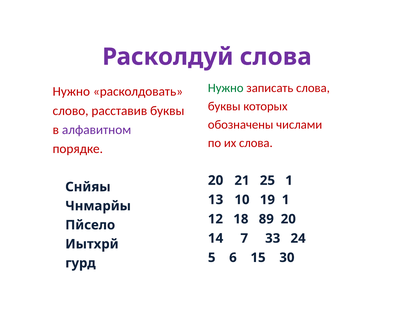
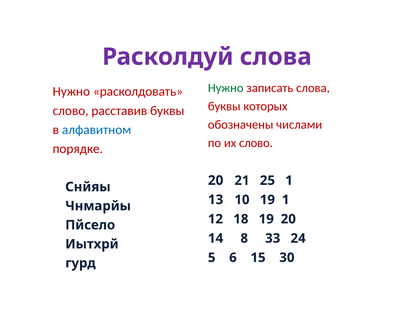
алфавитном colour: purple -> blue
их слова: слова -> слово
18 89: 89 -> 19
7: 7 -> 8
